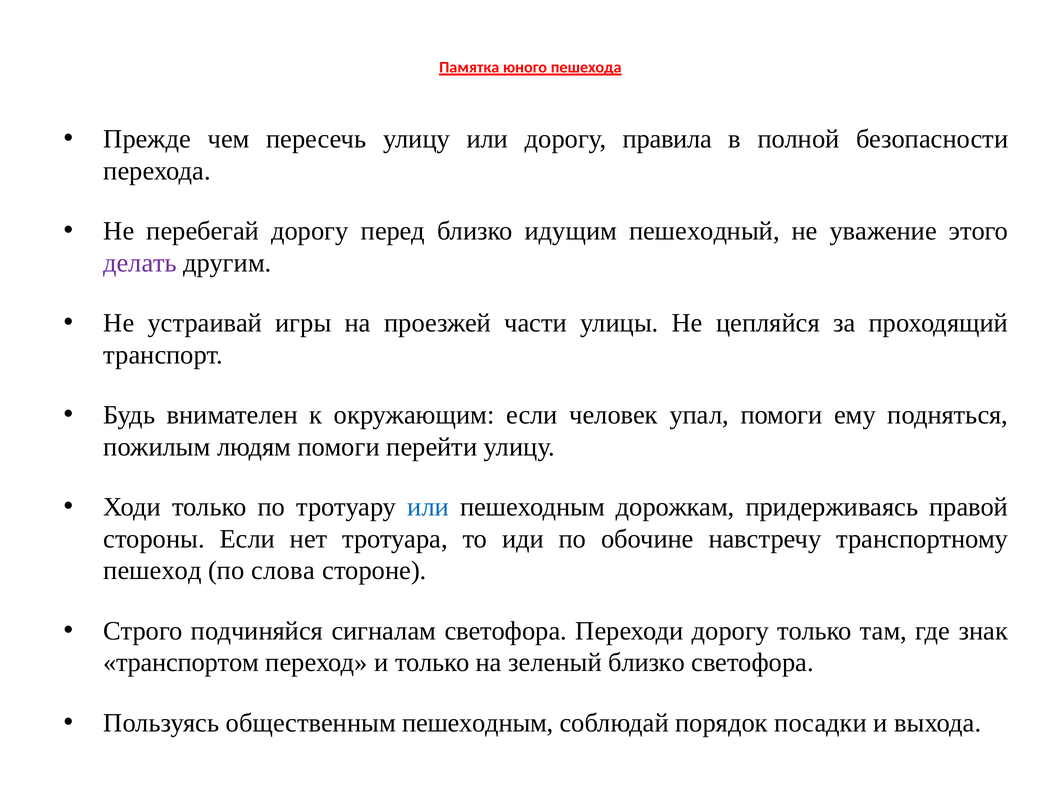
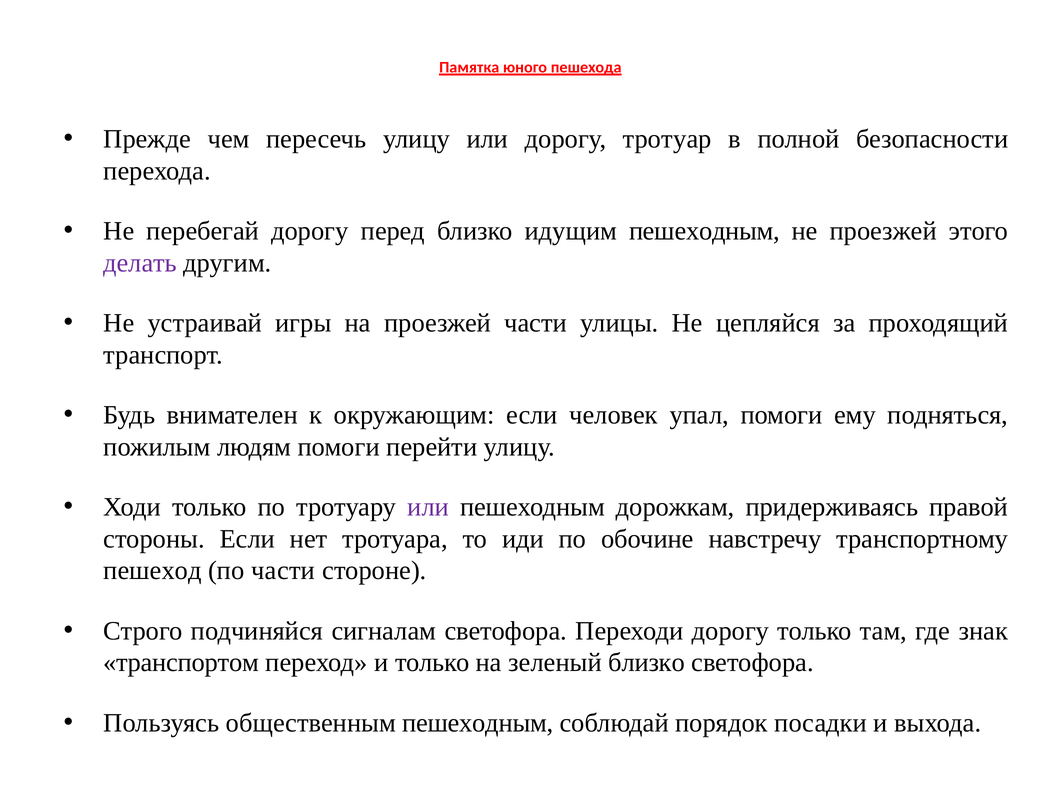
правила: правила -> тротуар
идущим пешеходный: пешеходный -> пешеходным
не уважение: уважение -> проезжей
или at (428, 507) colour: blue -> purple
по слова: слова -> части
